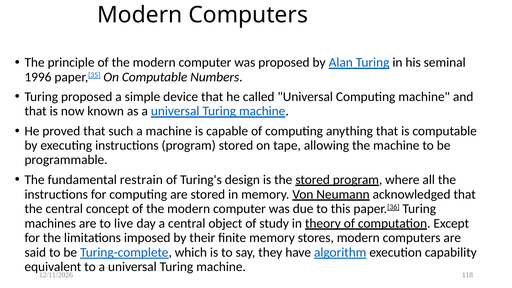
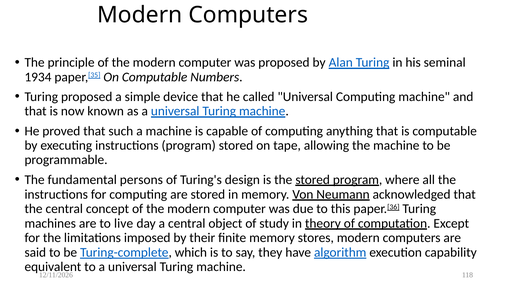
1996: 1996 -> 1934
restrain: restrain -> persons
